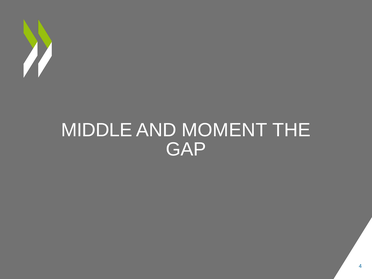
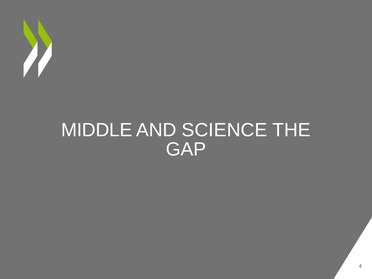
MOMENT: MOMENT -> SCIENCE
